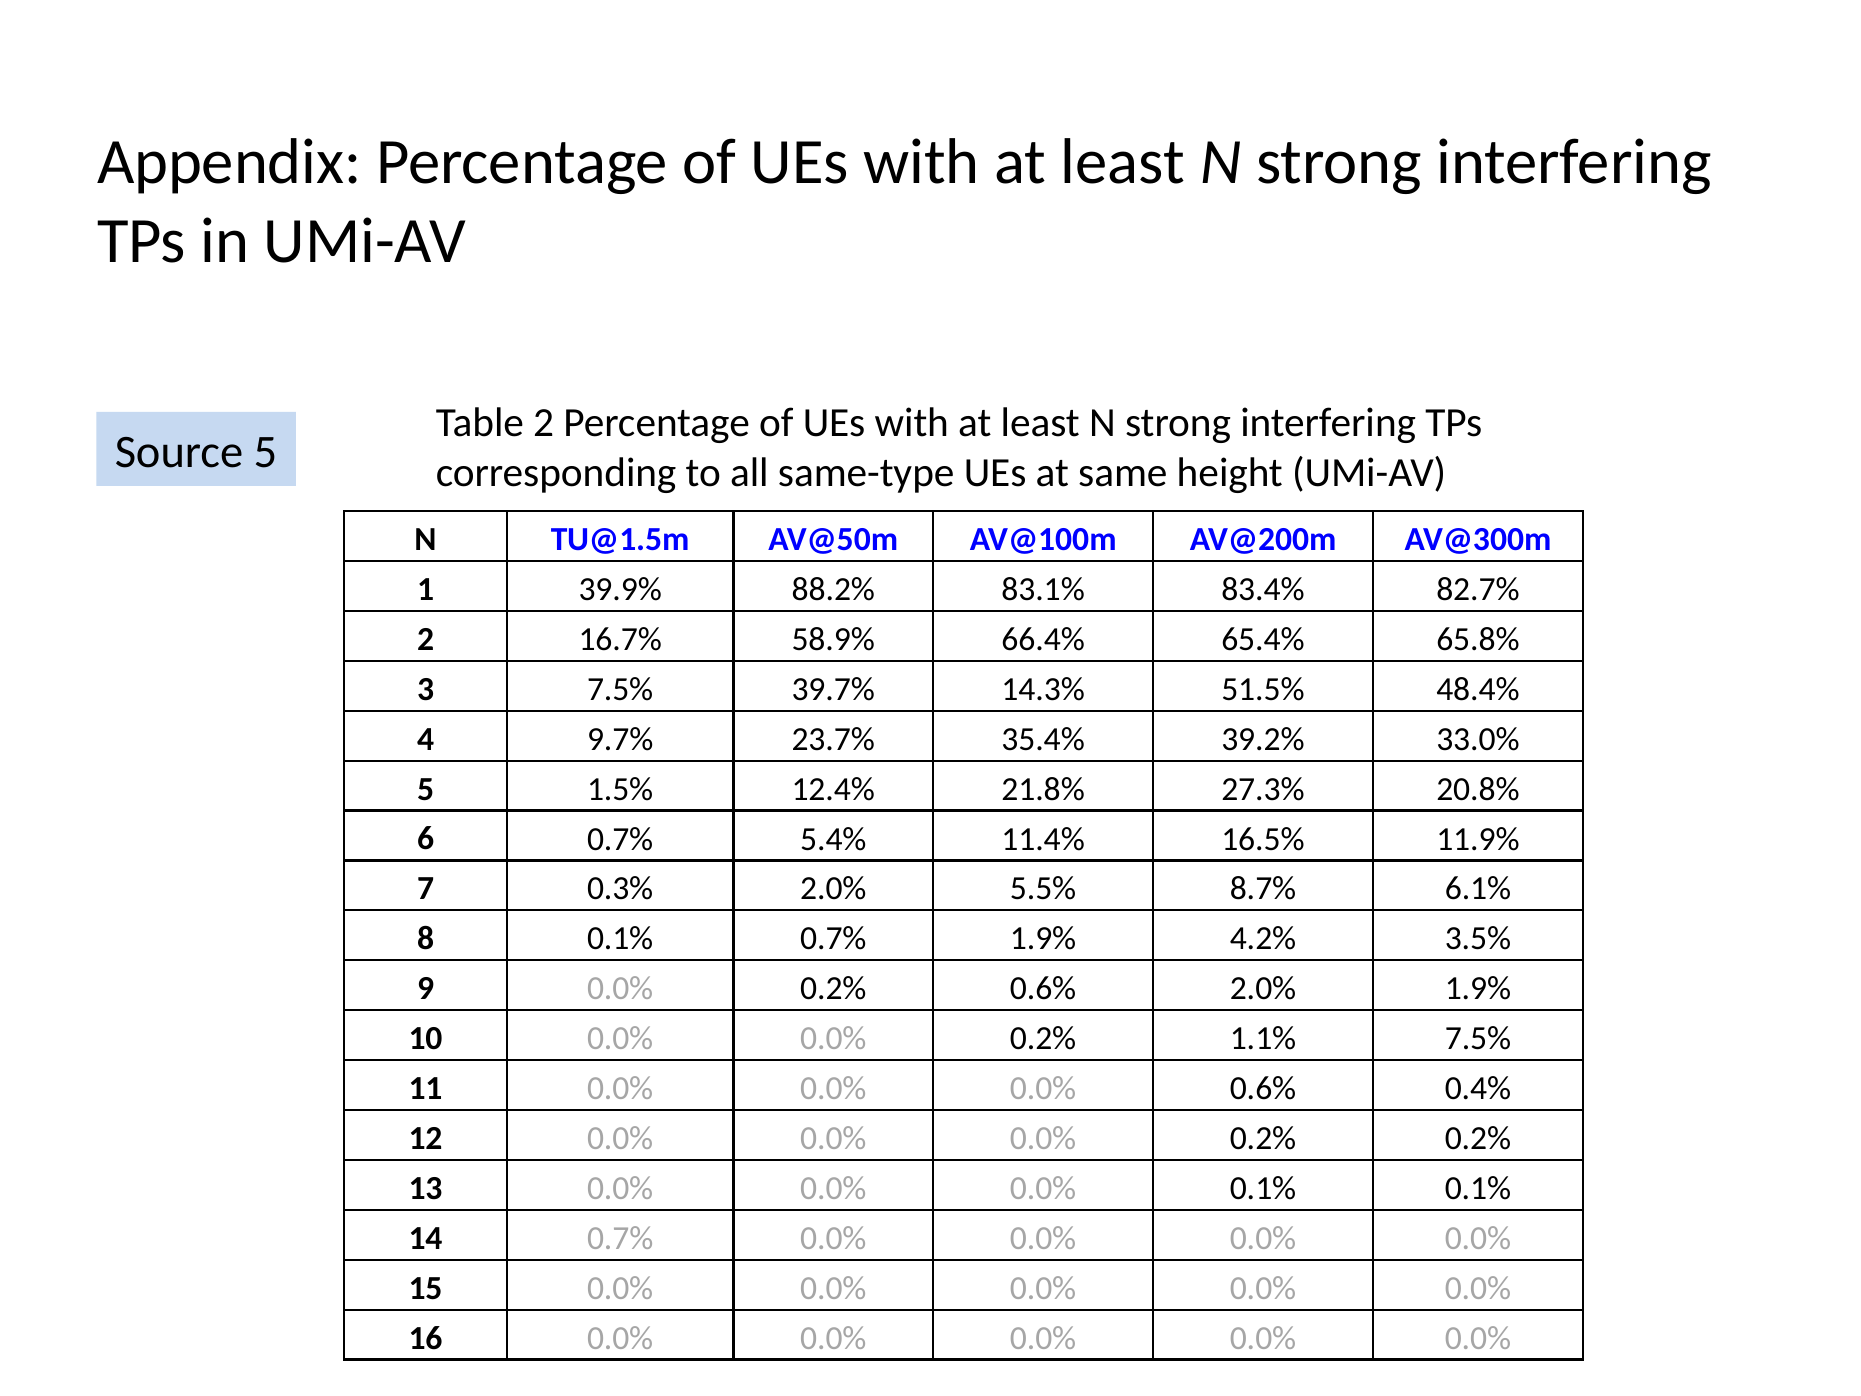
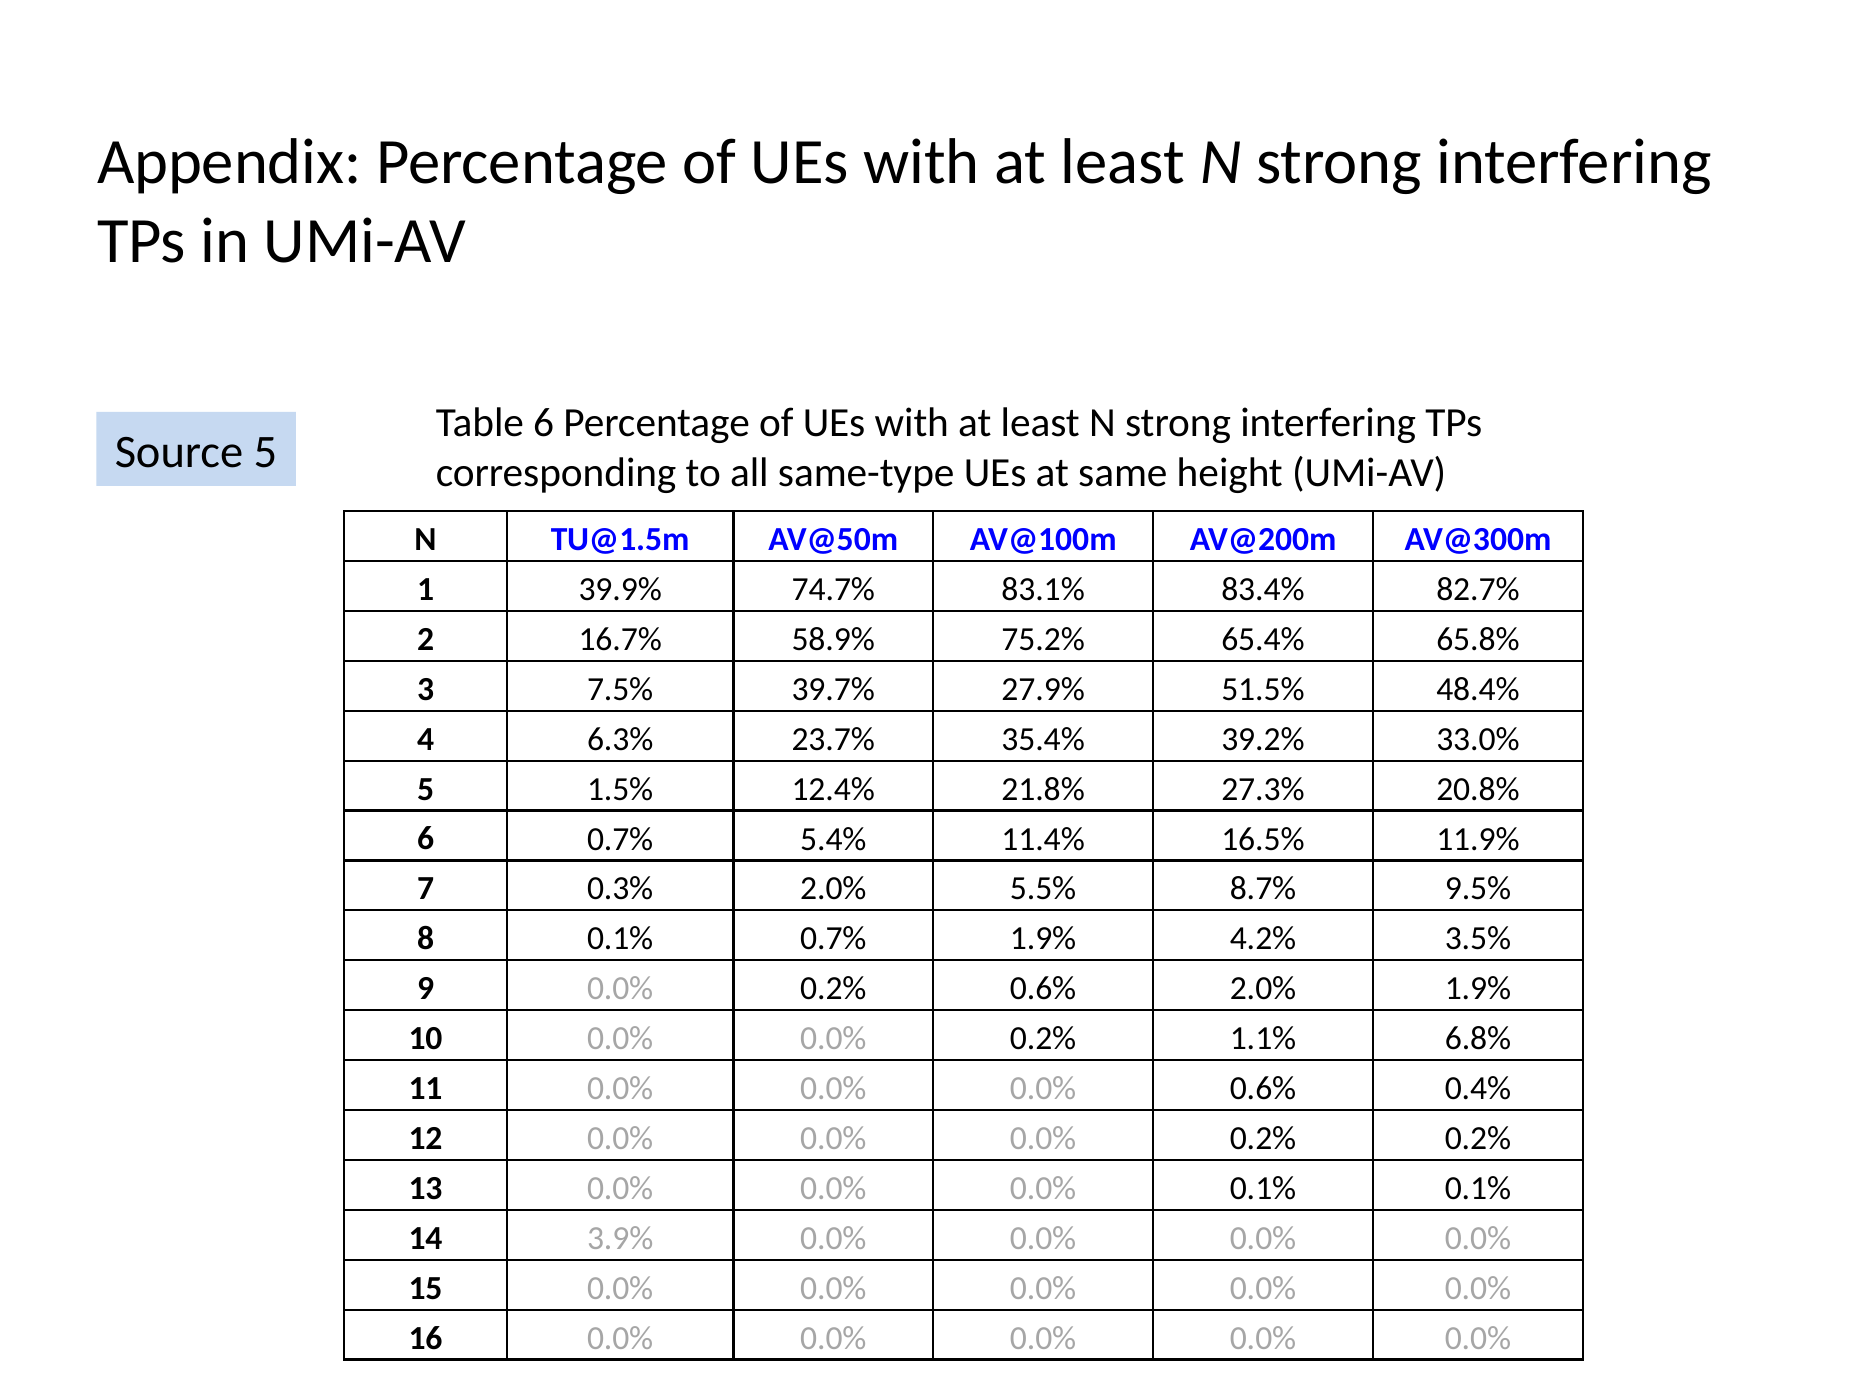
Table 2: 2 -> 6
88.2%: 88.2% -> 74.7%
66.4%: 66.4% -> 75.2%
14.3%: 14.3% -> 27.9%
9.7%: 9.7% -> 6.3%
6.1%: 6.1% -> 9.5%
1.1% 7.5%: 7.5% -> 6.8%
14 0.7%: 0.7% -> 3.9%
